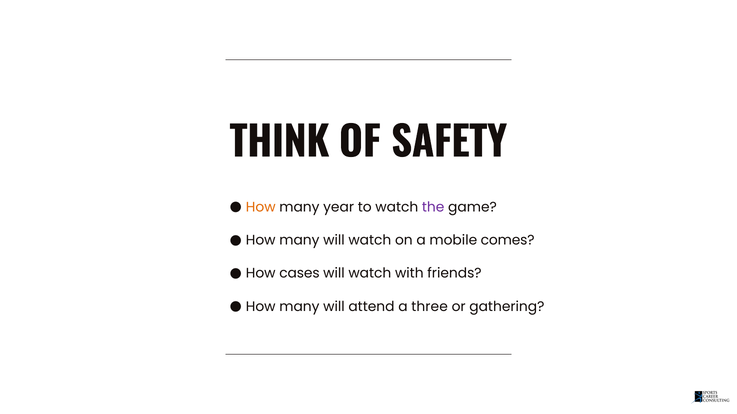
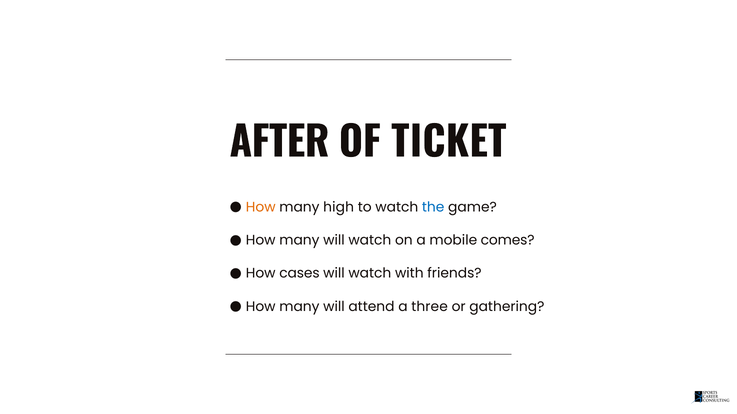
THINK: THINK -> AFTER
SAFETY: SAFETY -> TICKET
year: year -> high
the colour: purple -> blue
